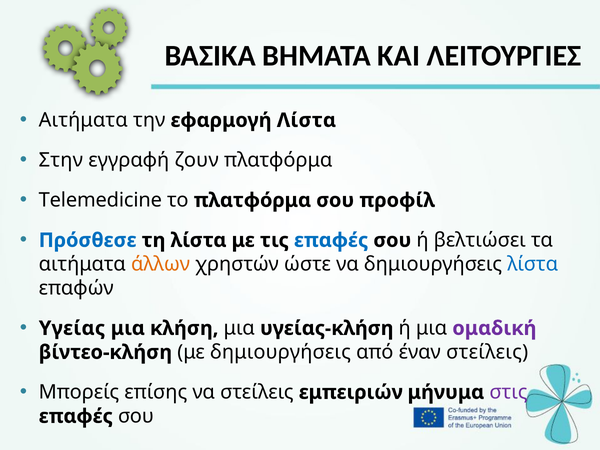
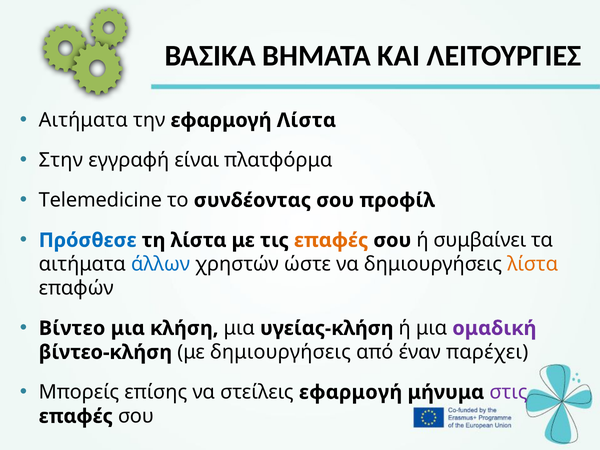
ζουν: ζουν -> είναι
το πλατφόρμα: πλατφόρμα -> συνδέοντας
επαφές at (331, 240) colour: blue -> orange
βελτιώσει: βελτιώσει -> συμβαίνει
άλλων colour: orange -> blue
λίστα at (533, 264) colour: blue -> orange
Υγείας: Υγείας -> Βίντεο
έναν στείλεις: στείλεις -> παρέχει
στείλεις εμπειριών: εμπειριών -> εφαρμογή
